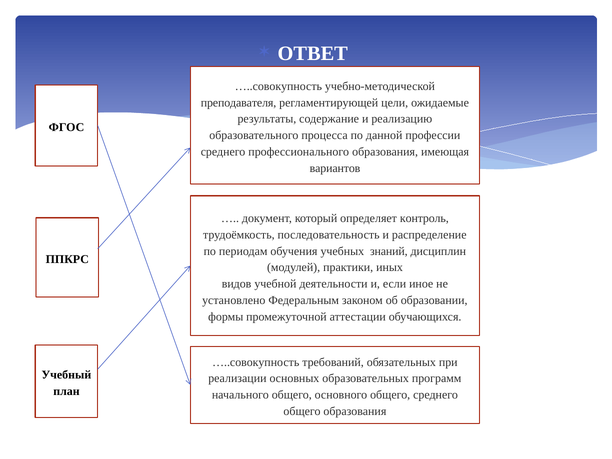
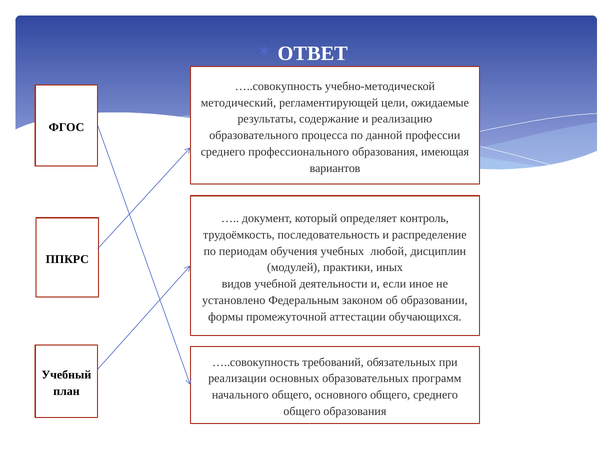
преподавателя: преподавателя -> методический
знаний: знаний -> любой
